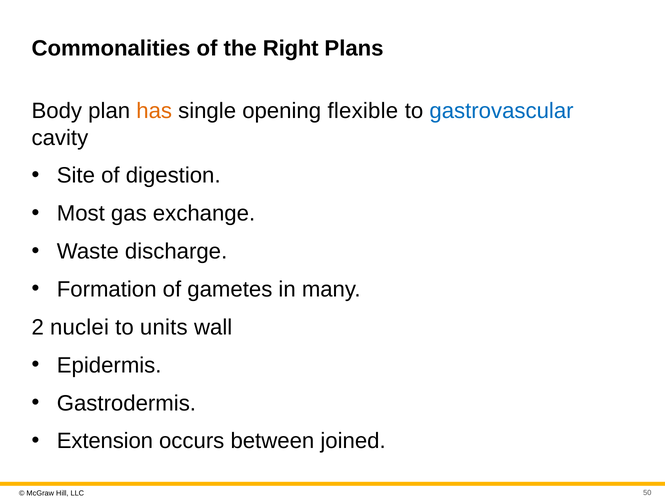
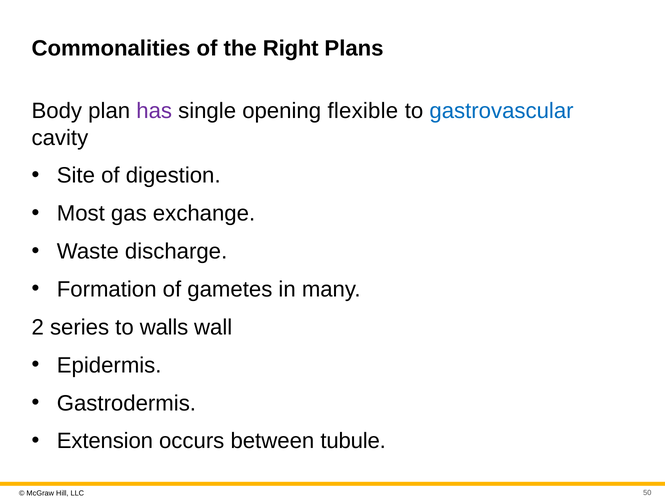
has colour: orange -> purple
nuclei: nuclei -> series
units: units -> walls
joined: joined -> tubule
